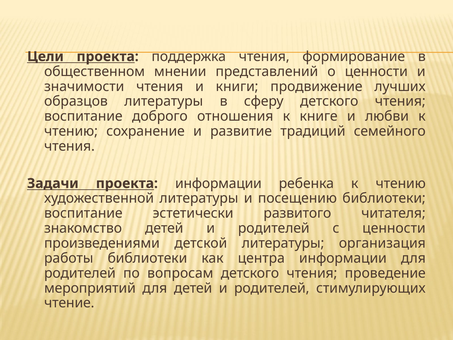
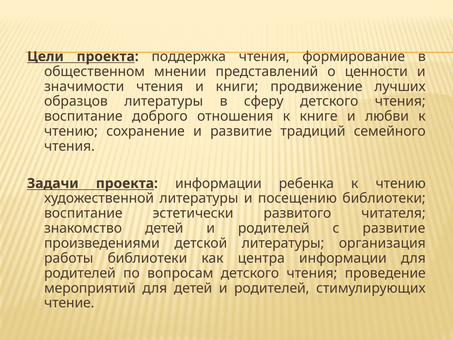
с ценности: ценности -> развитие
